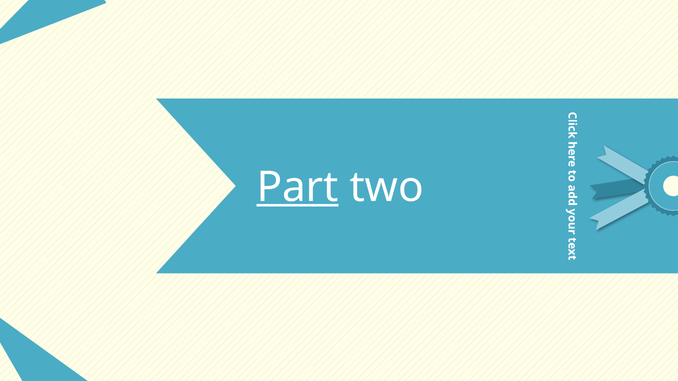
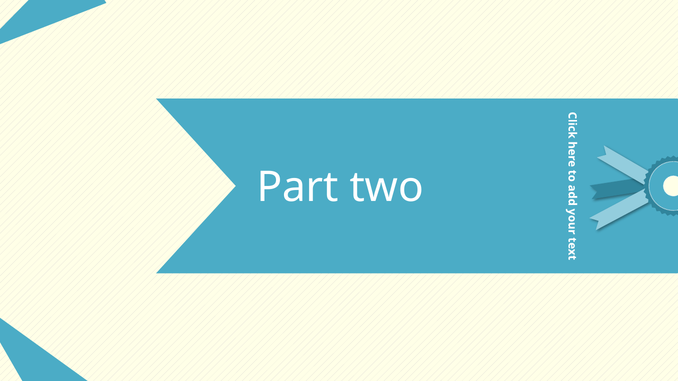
Part underline: present -> none
